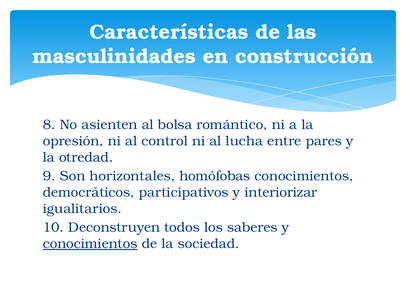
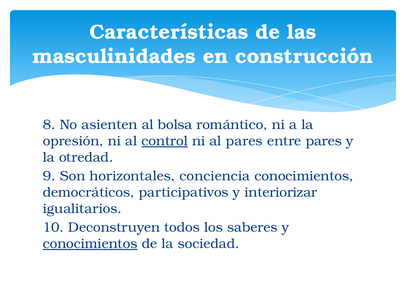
control underline: none -> present
al lucha: lucha -> pares
homófobas: homófobas -> conciencia
